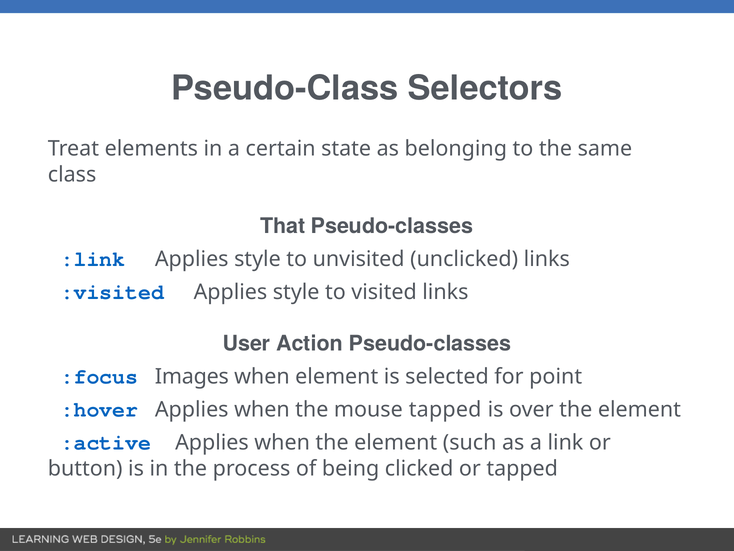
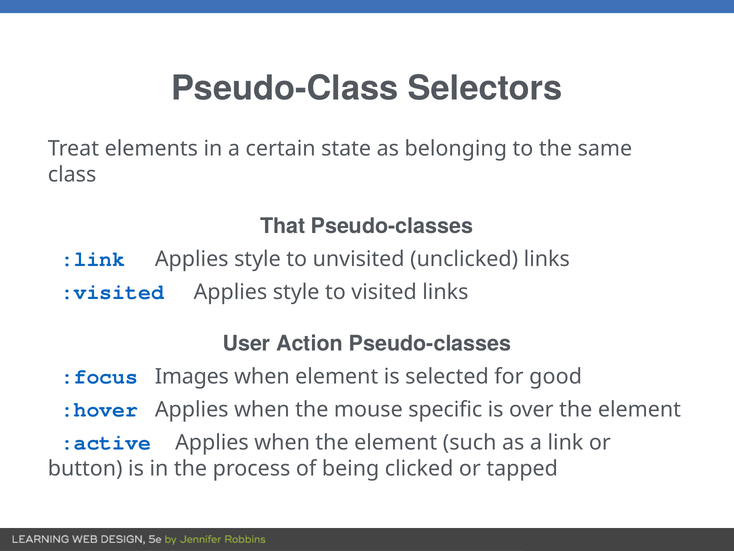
point: point -> good
mouse tapped: tapped -> specific
